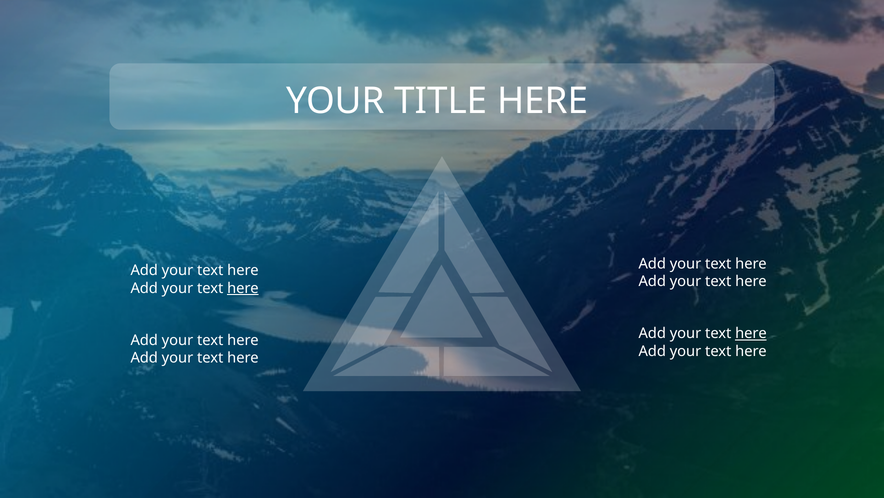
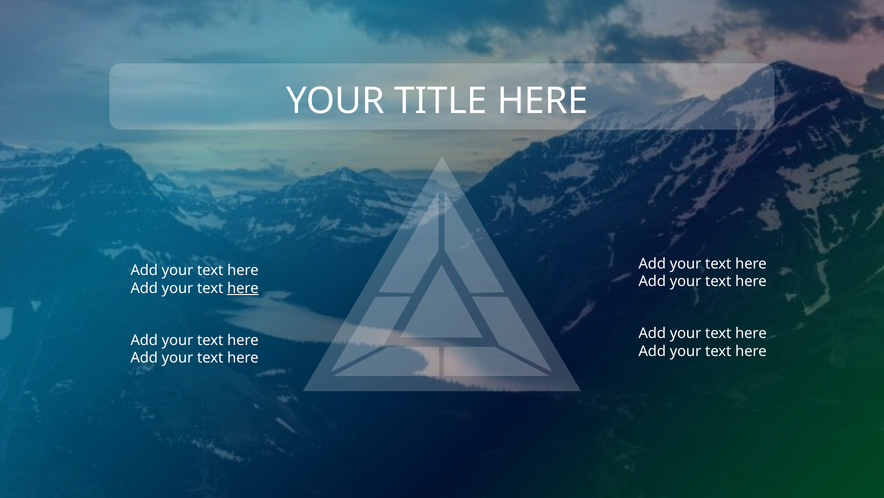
here at (751, 333) underline: present -> none
